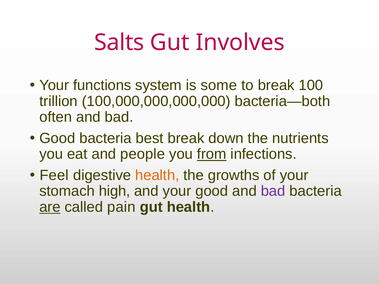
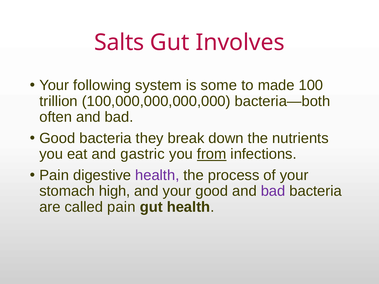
functions: functions -> following
to break: break -> made
best: best -> they
people: people -> gastric
Feel at (54, 175): Feel -> Pain
health at (157, 175) colour: orange -> purple
growths: growths -> process
are underline: present -> none
